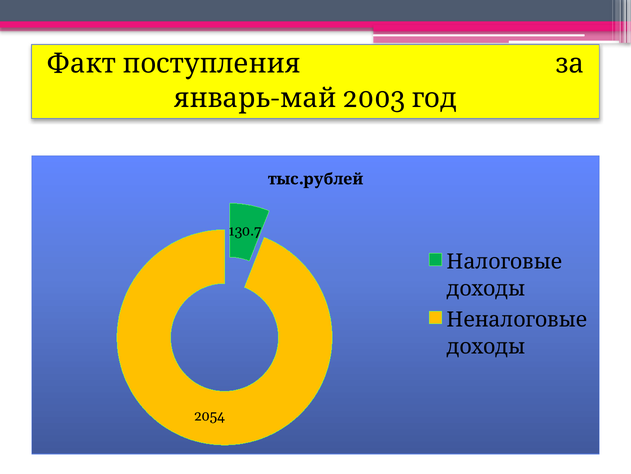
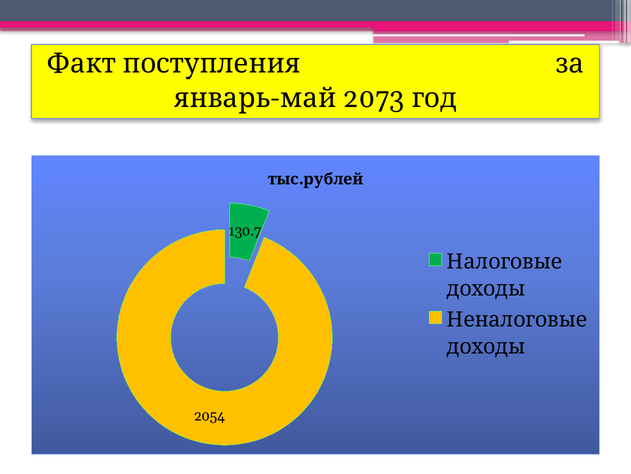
2003: 2003 -> 2073
